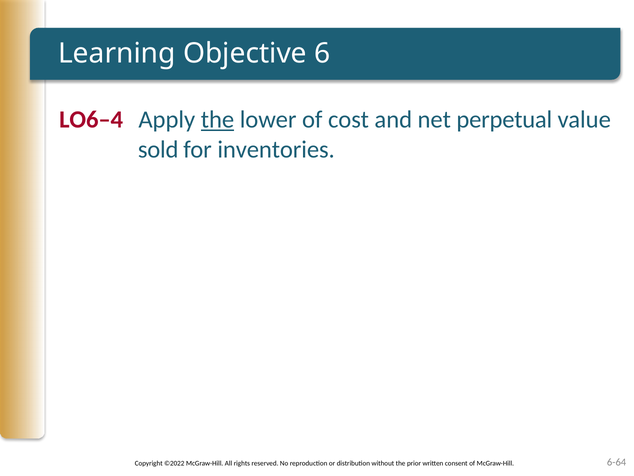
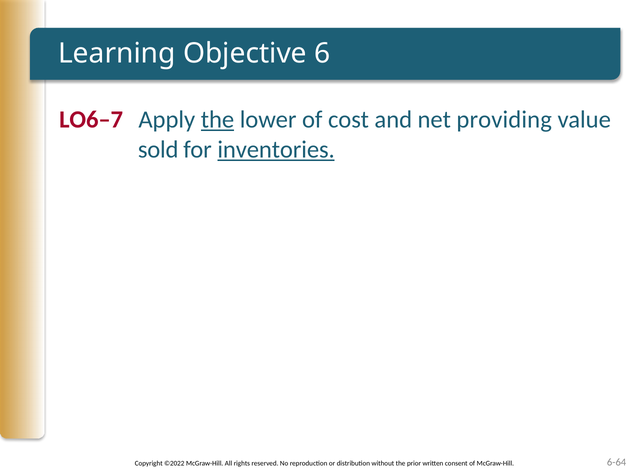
LO6–4: LO6–4 -> LO6–7
perpetual: perpetual -> providing
inventories underline: none -> present
